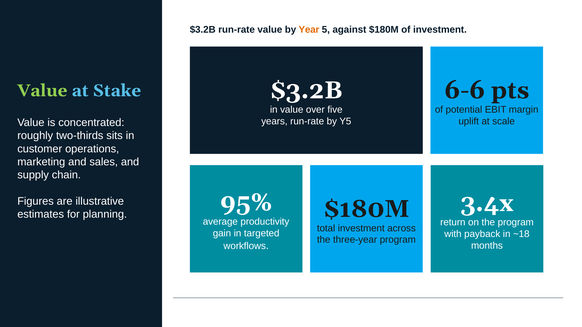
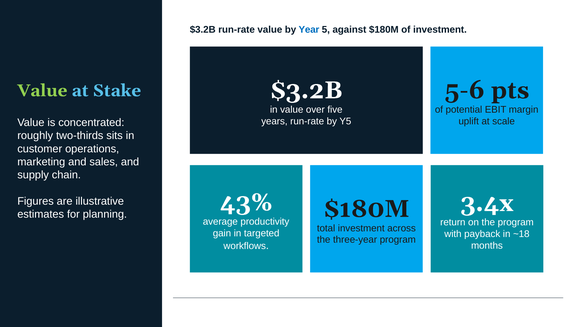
Year colour: orange -> blue
6-6: 6-6 -> 5-6
95%: 95% -> 43%
